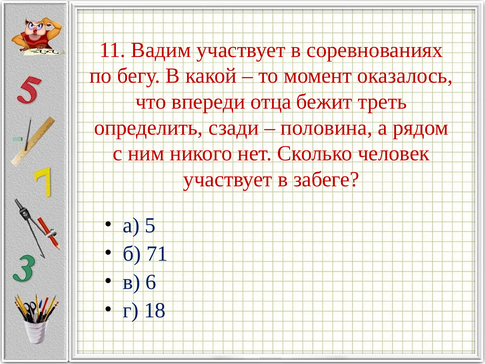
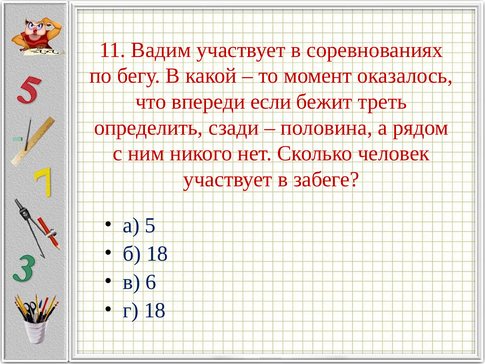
отца: отца -> если
б 71: 71 -> 18
